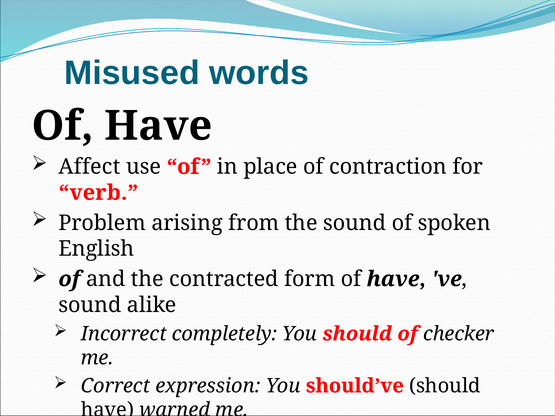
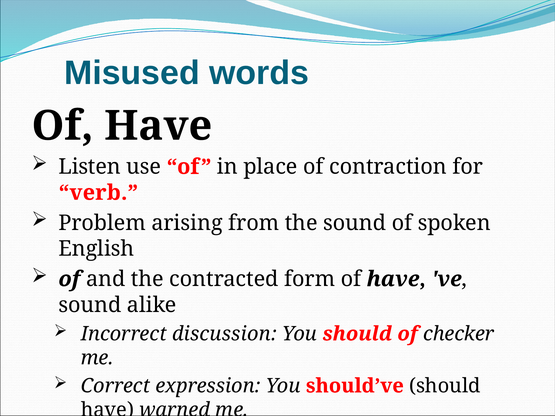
Affect: Affect -> Listen
completely: completely -> discussion
